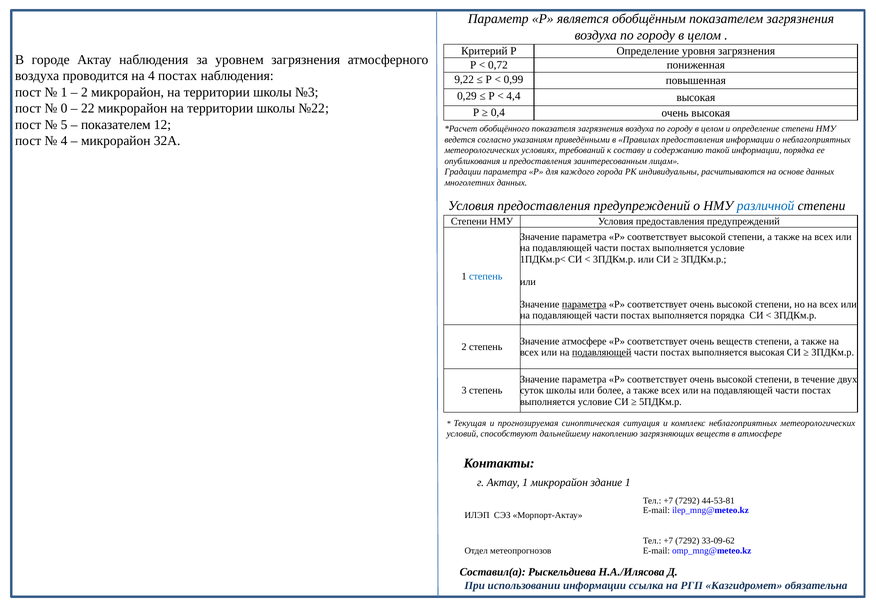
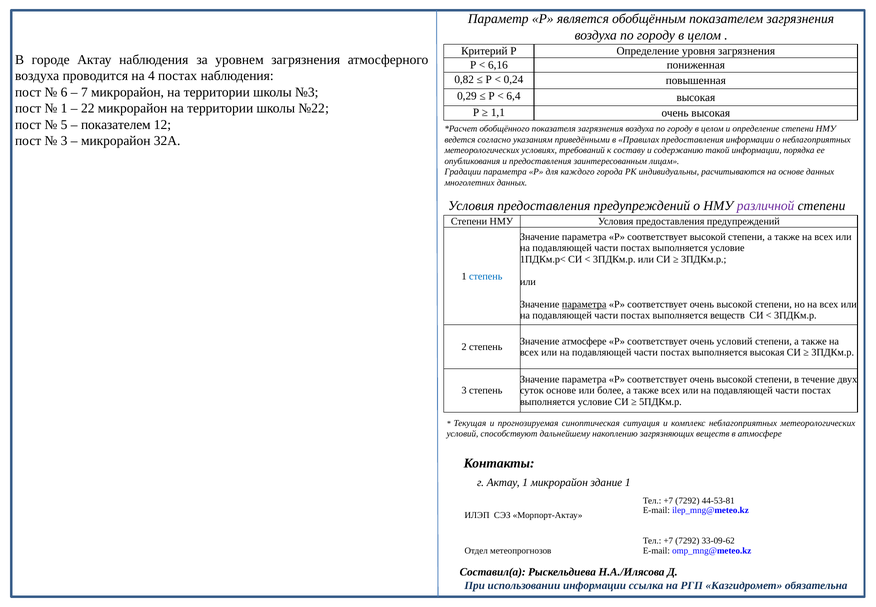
0,72: 0,72 -> 6,16
9,22: 9,22 -> 0,82
0,99: 0,99 -> 0,24
1 at (64, 92): 1 -> 6
2 at (84, 92): 2 -> 7
4,4: 4,4 -> 6,4
0 at (64, 108): 0 -> 1
0,4: 0,4 -> 1,1
4 at (64, 141): 4 -> 3
различной colour: blue -> purple
выполняется порядка: порядка -> веществ
очень веществ: веществ -> условий
подавляющей at (602, 352) underline: present -> none
суток школы: школы -> основе
